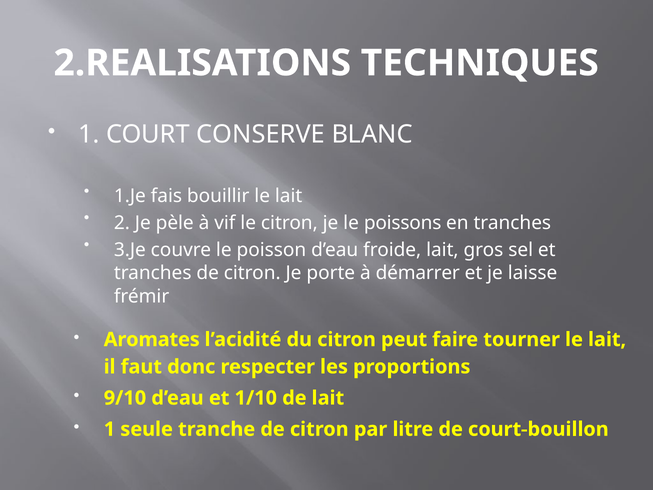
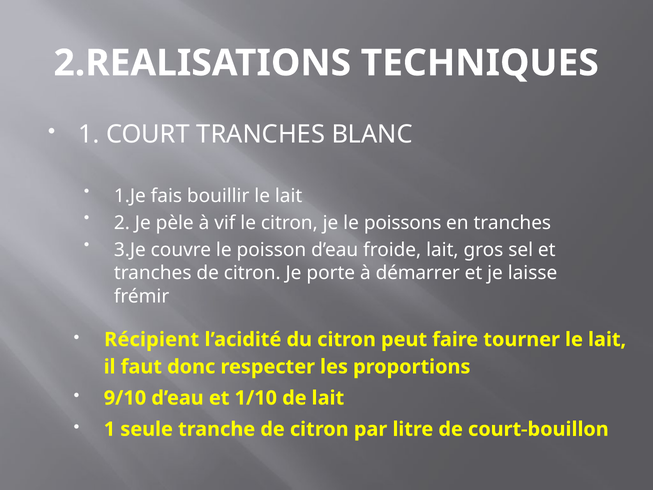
COURT CONSERVE: CONSERVE -> TRANCHES
Aromates: Aromates -> Récipient
